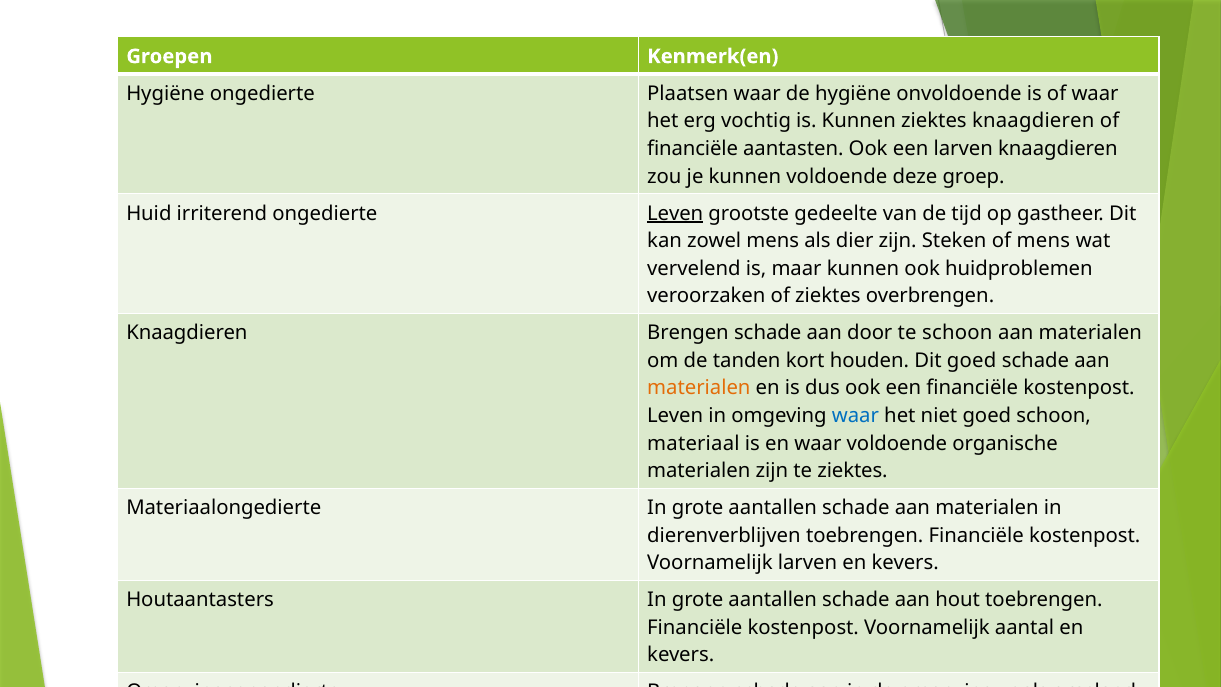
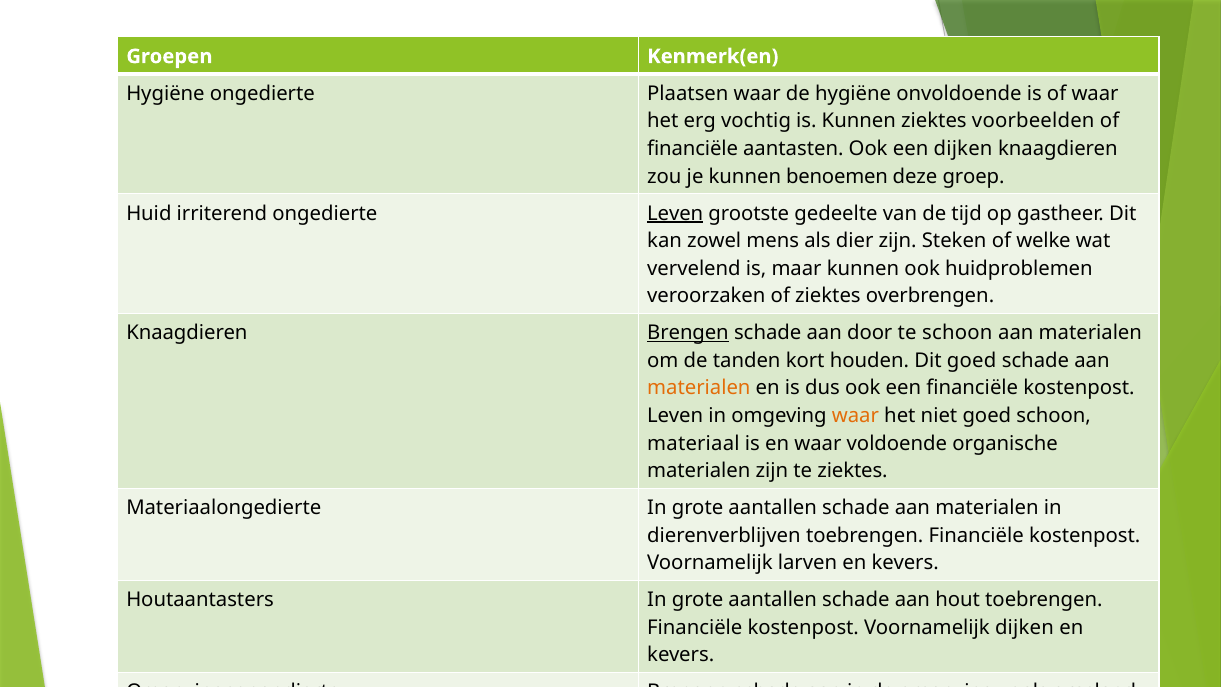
ziektes knaagdieren: knaagdieren -> voorbeelden
een larven: larven -> dijken
kunnen voldoende: voldoende -> benoemen
of mens: mens -> welke
Brengen at (688, 333) underline: none -> present
waar at (855, 416) colour: blue -> orange
Voornamelijk aantal: aantal -> dijken
